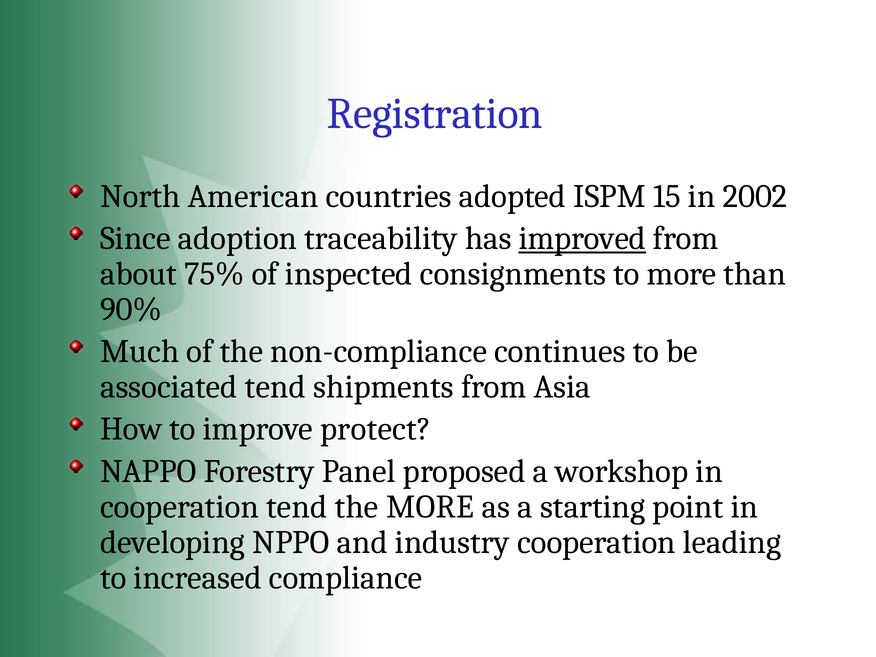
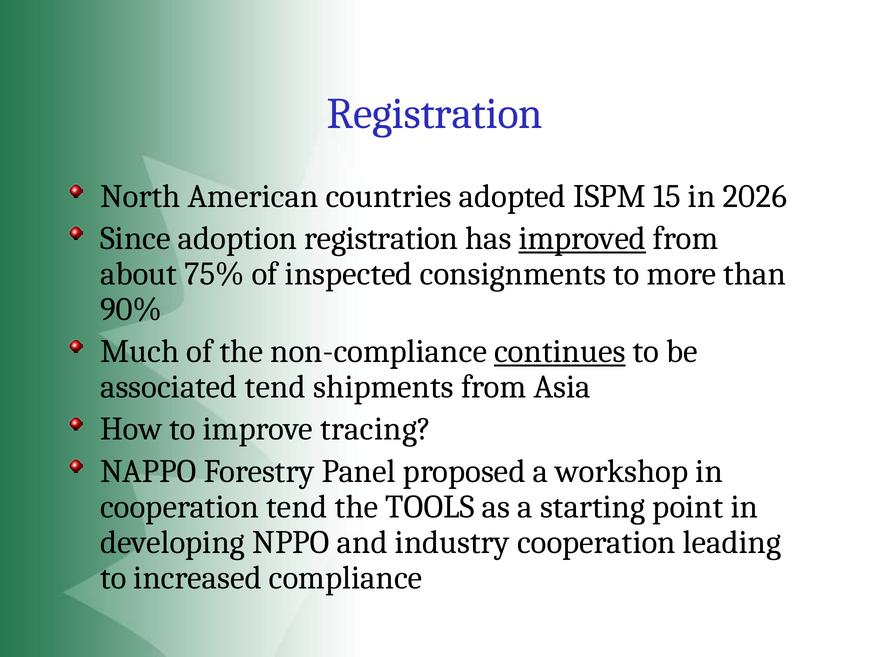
2002: 2002 -> 2026
adoption traceability: traceability -> registration
continues underline: none -> present
protect: protect -> tracing
the MORE: MORE -> TOOLS
